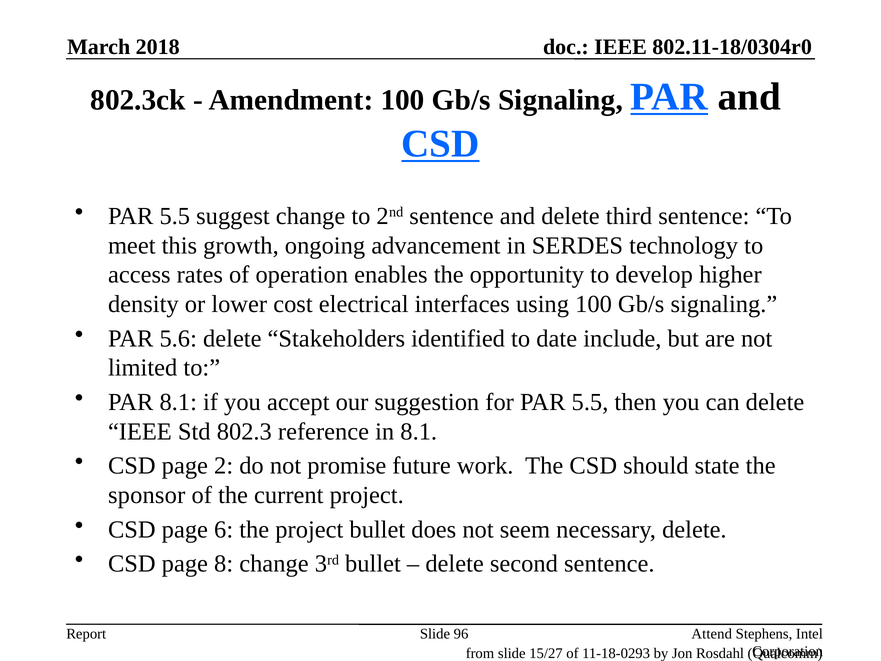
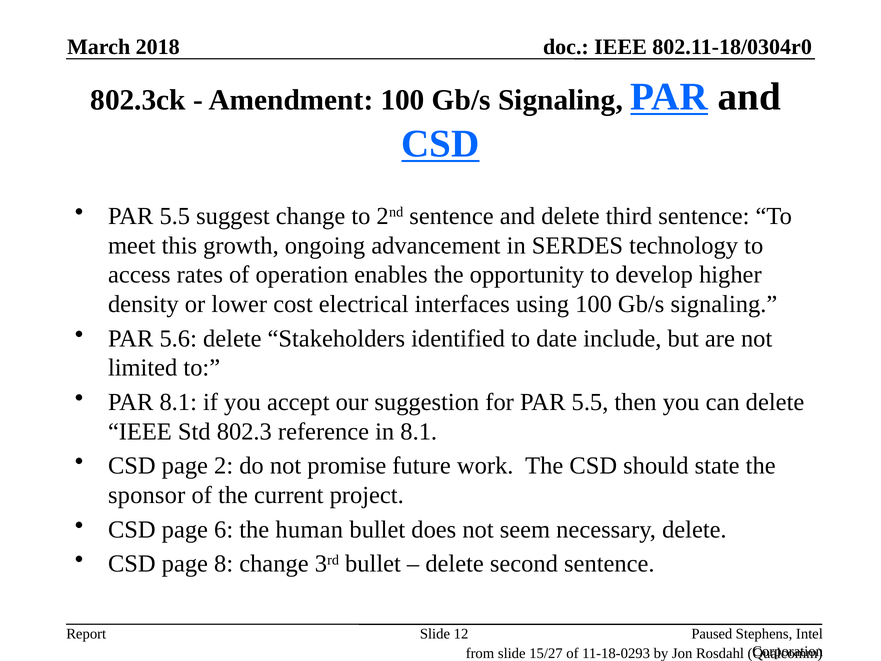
the project: project -> human
96: 96 -> 12
Attend: Attend -> Paused
